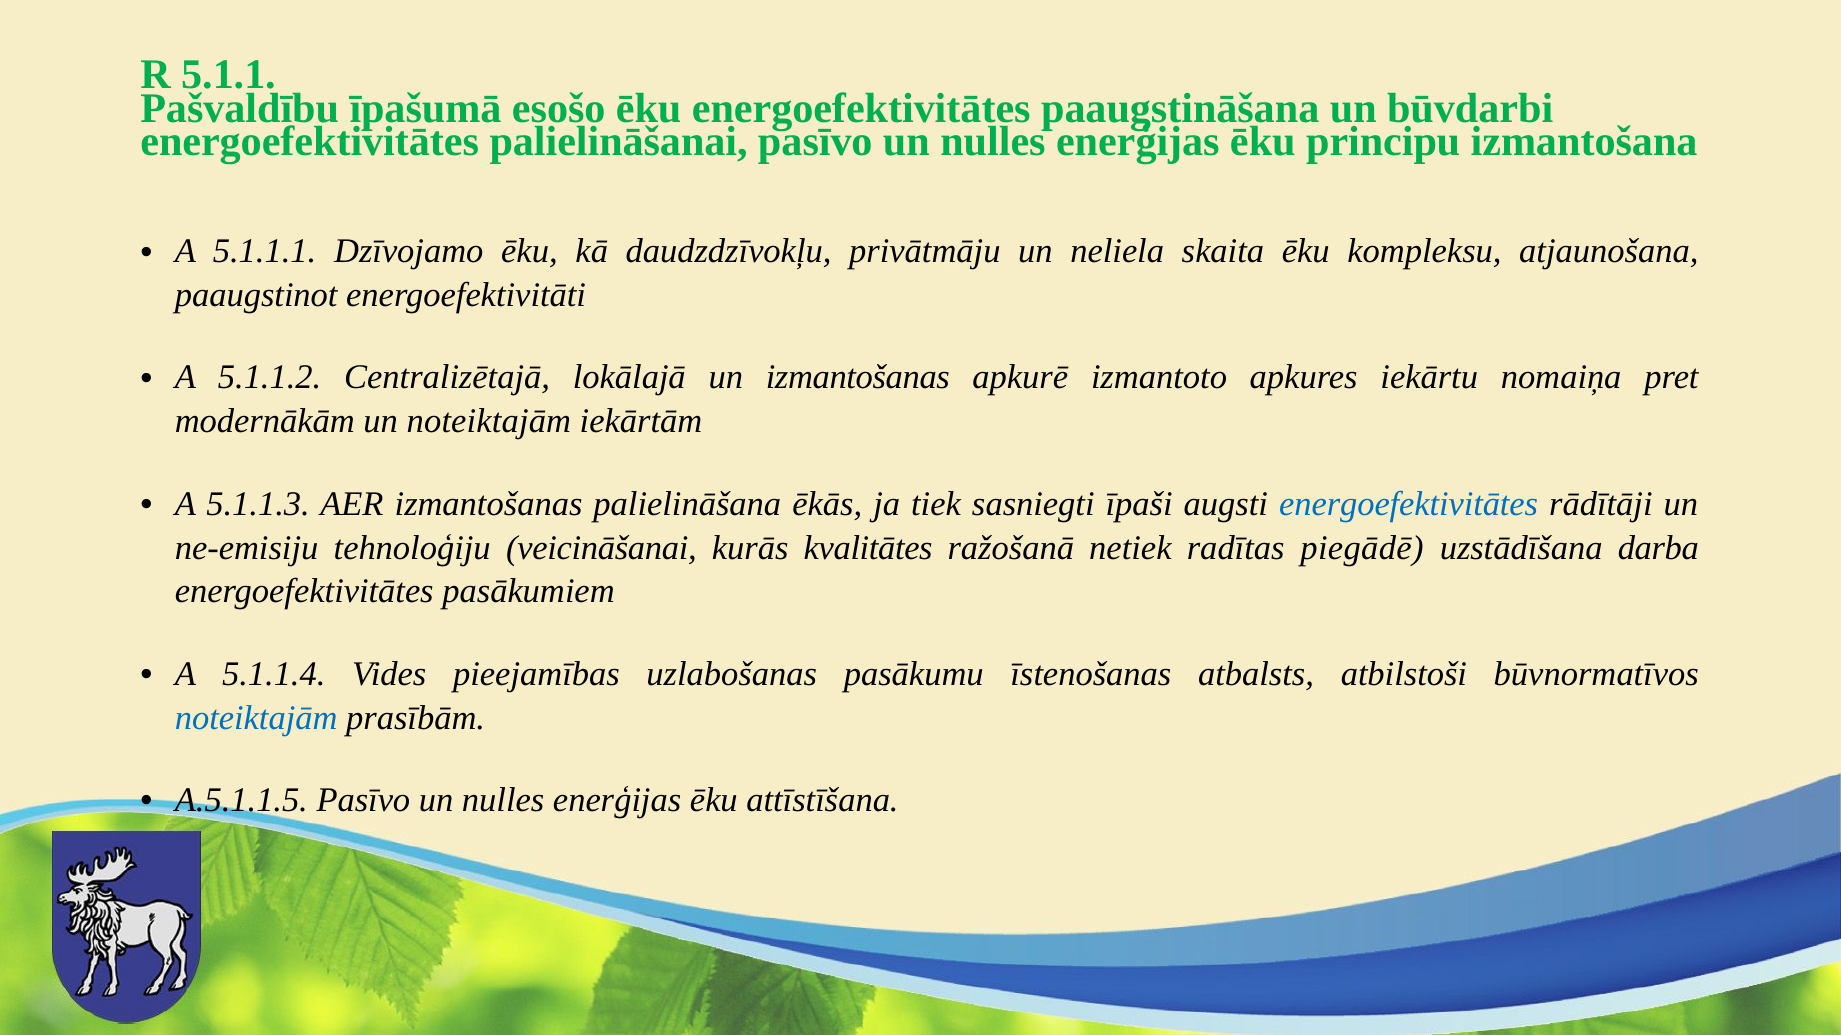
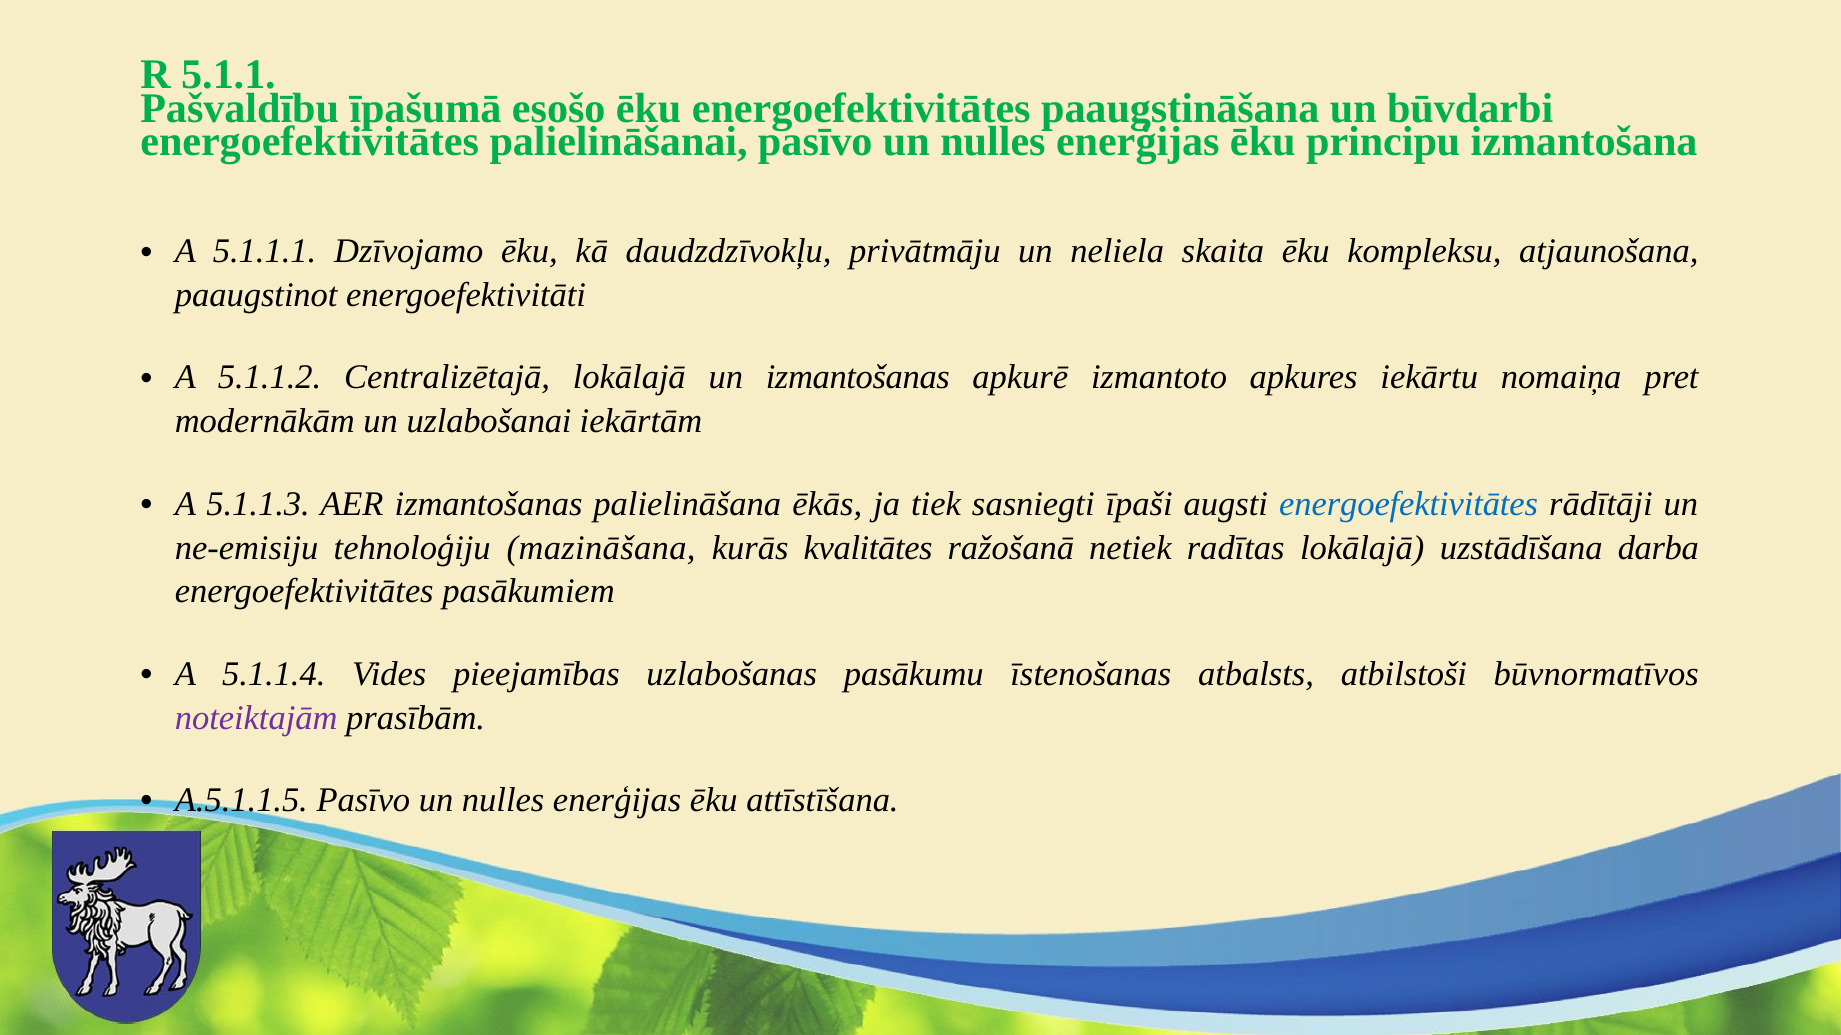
un noteiktajām: noteiktajām -> uzlabošanai
veicināšanai: veicināšanai -> mazināšana
radītas piegādē: piegādē -> lokālajā
noteiktajām at (256, 718) colour: blue -> purple
